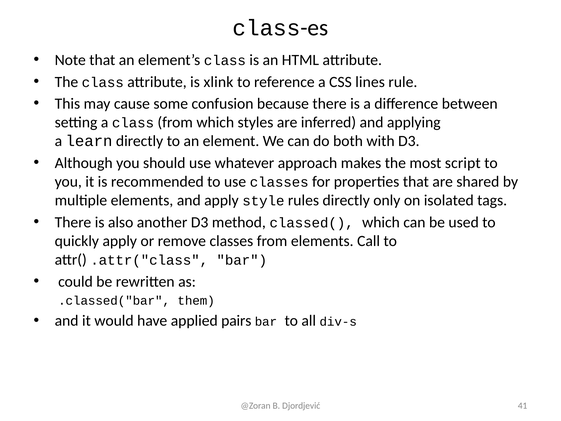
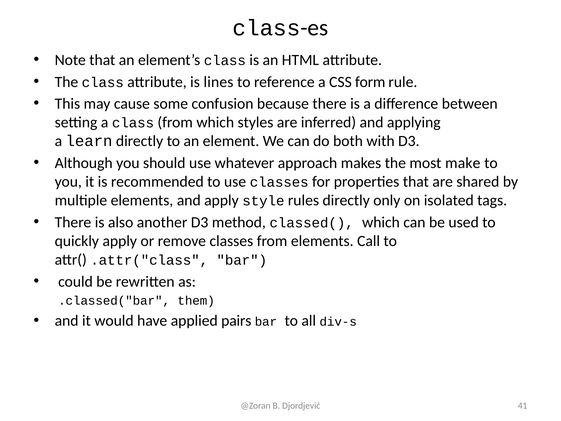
xlink: xlink -> lines
lines: lines -> form
script: script -> make
